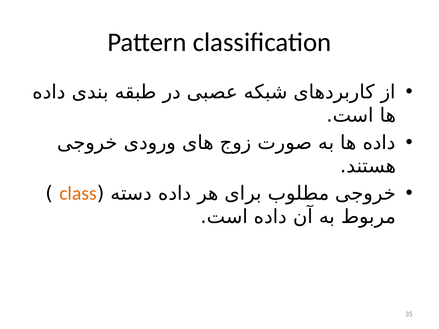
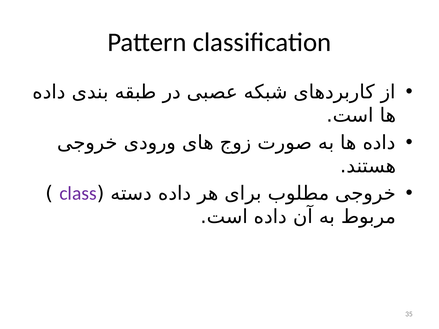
class colour: orange -> purple
